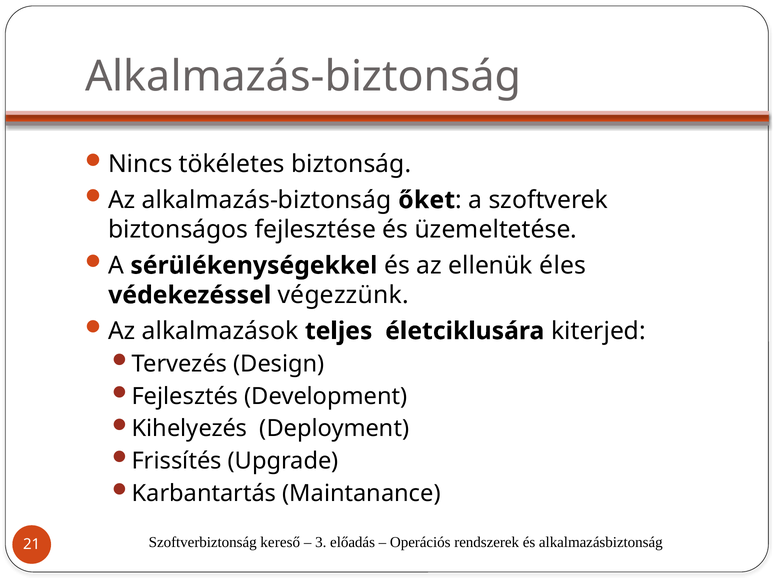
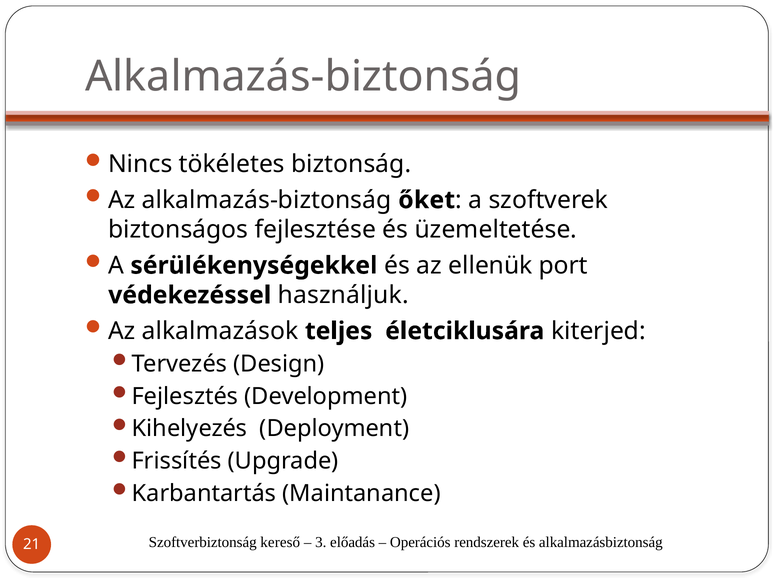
éles: éles -> port
végezzünk: végezzünk -> használjuk
